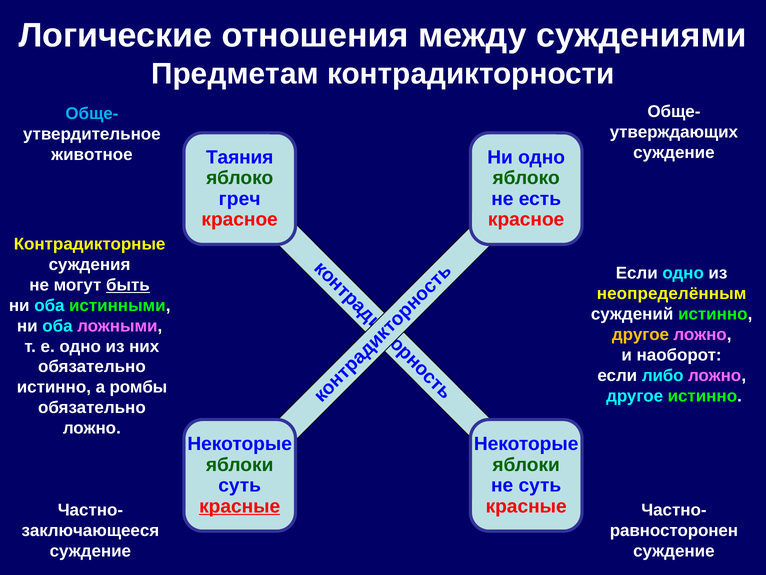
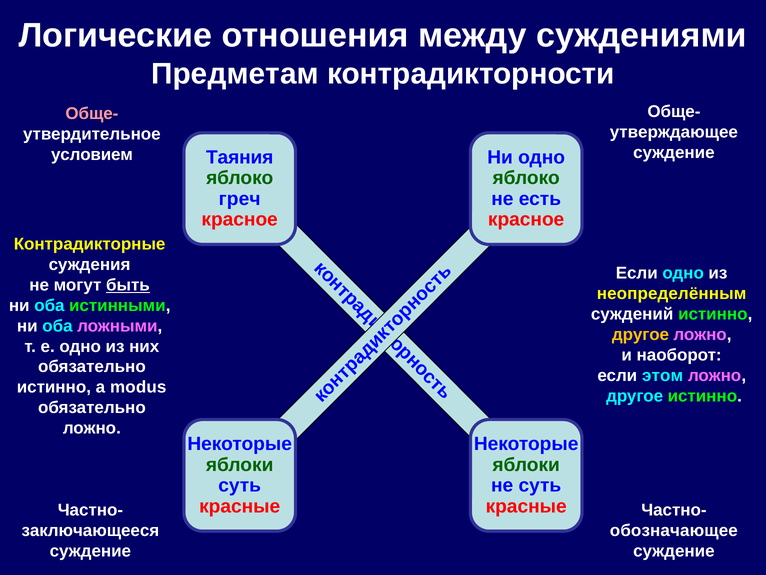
Обще- at (92, 113) colour: light blue -> pink
утверждающих: утверждающих -> утверждающее
животное: животное -> условием
либо: либо -> этом
ромбы: ромбы -> modus
красные at (240, 506) underline: present -> none
равносторонен: равносторонен -> обозначающее
